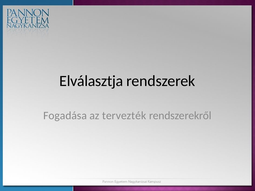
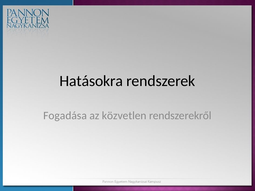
Elválasztja: Elválasztja -> Hatásokra
tervezték: tervezték -> közvetlen
